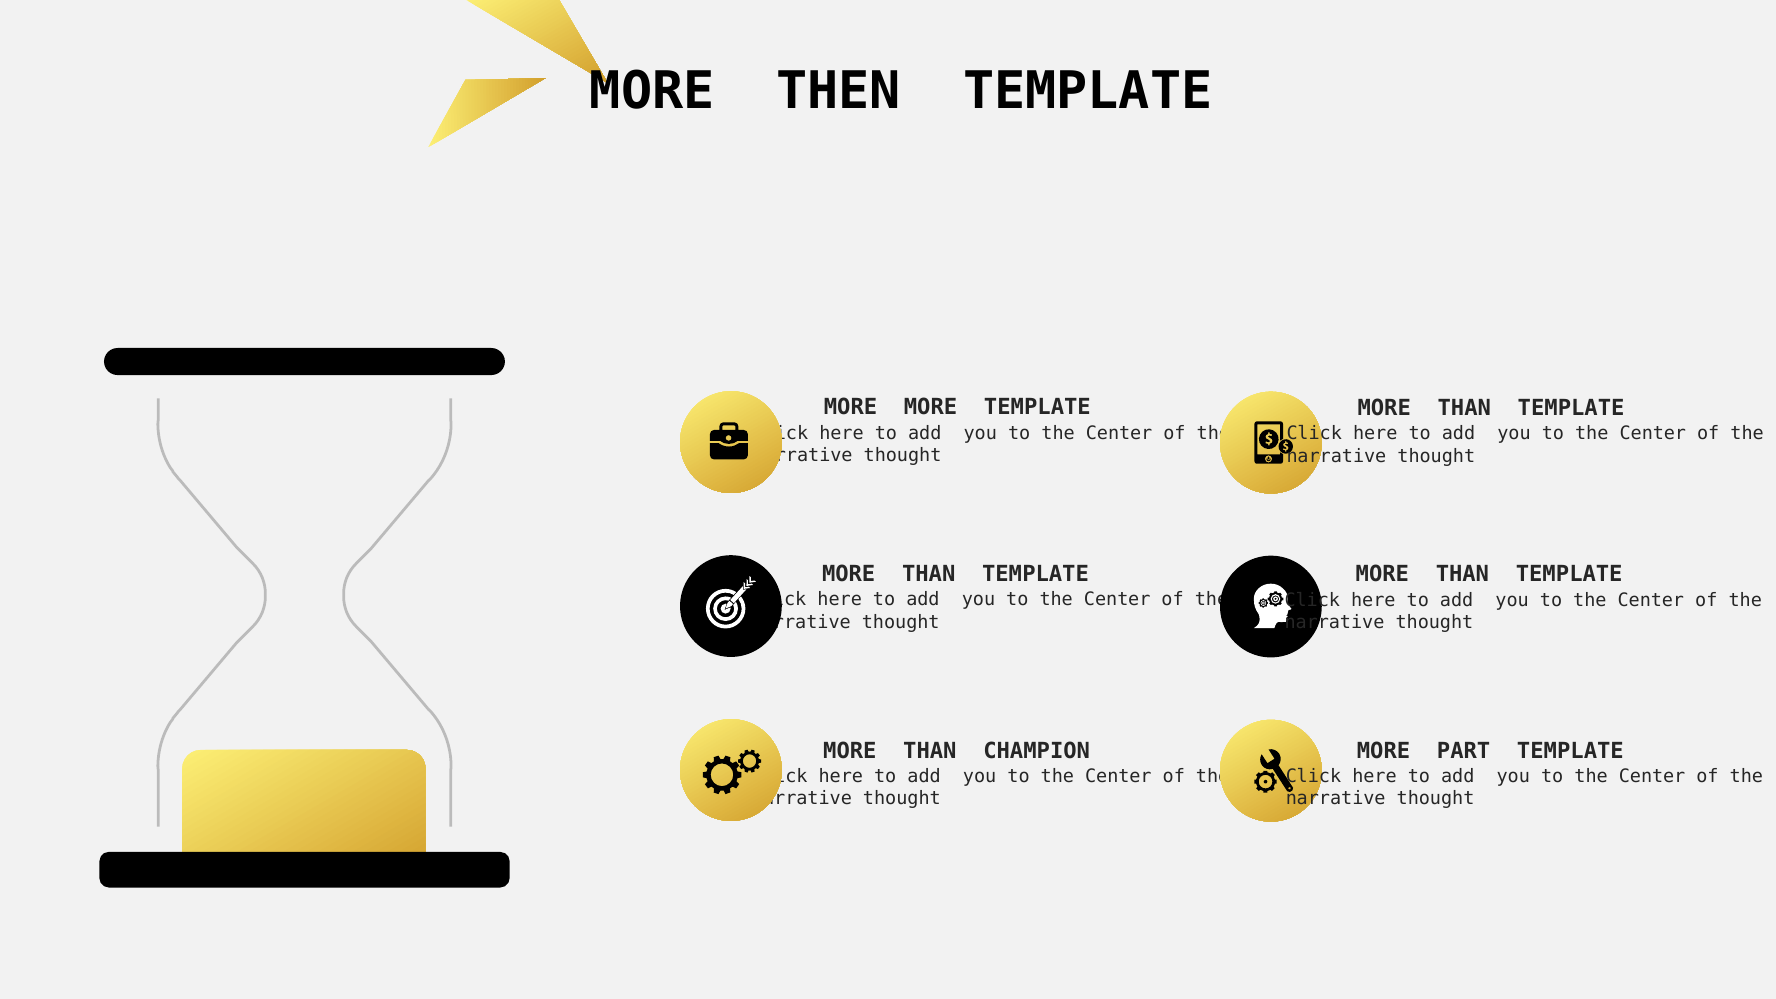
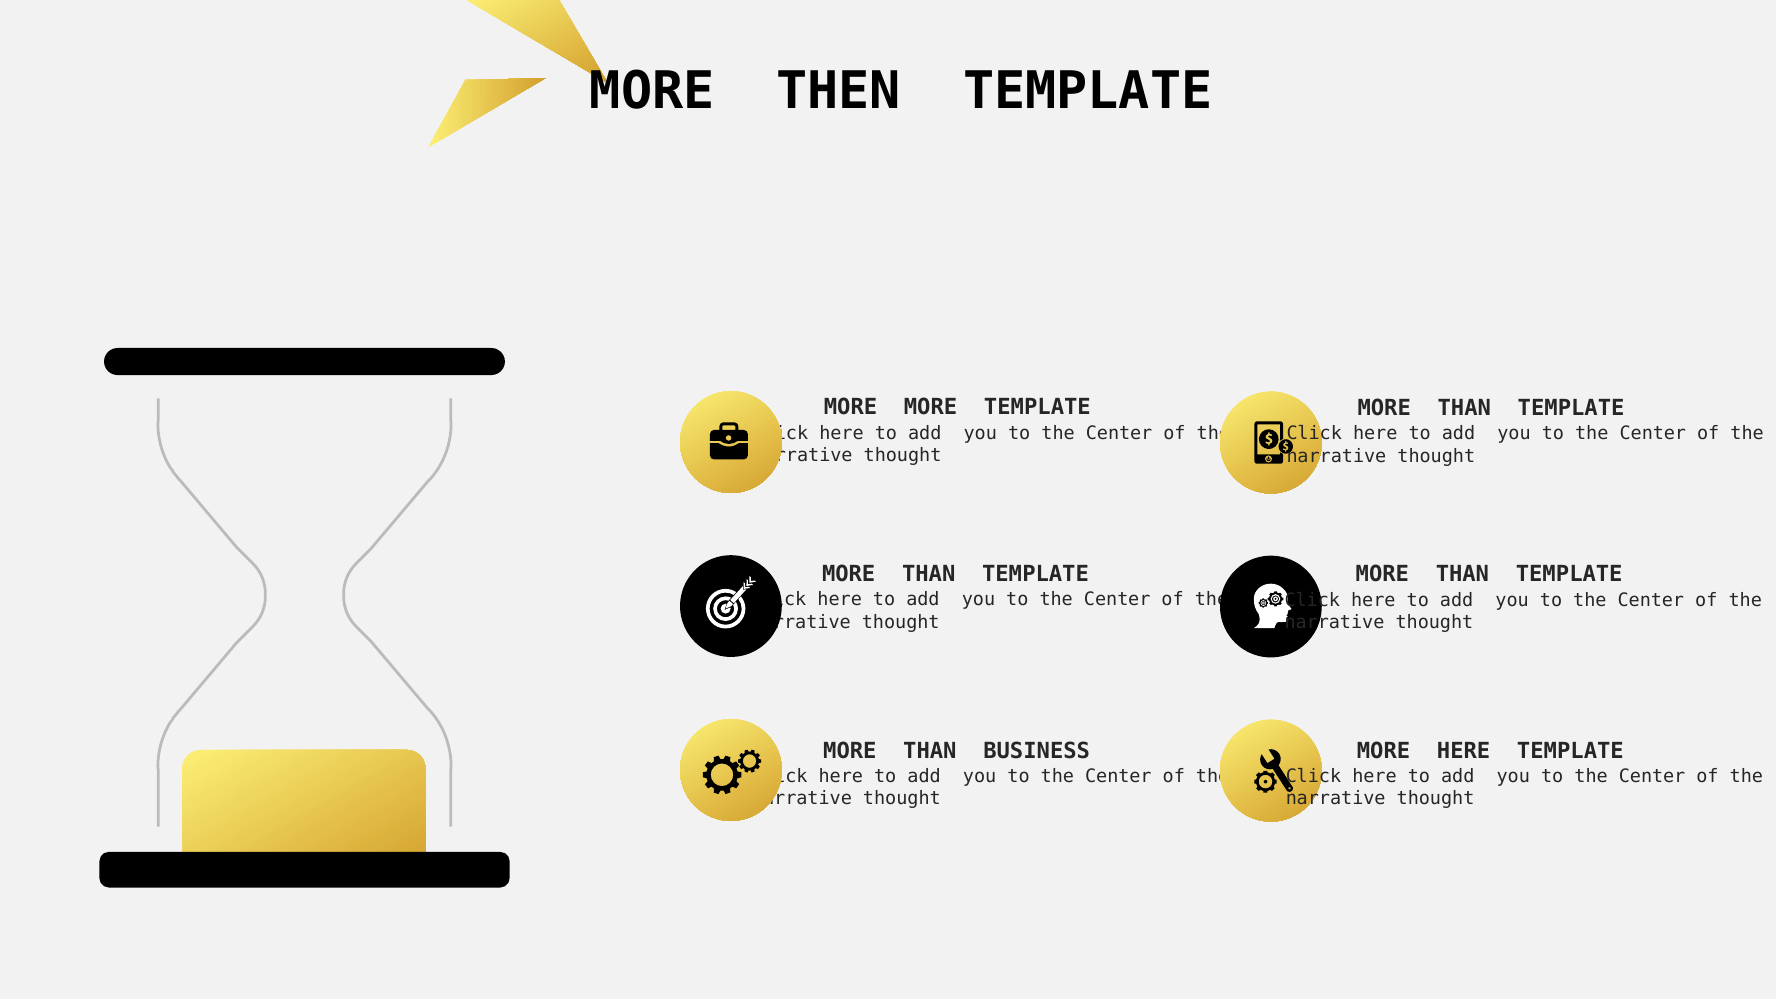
CHAMPION: CHAMPION -> BUSINESS
MORE PART: PART -> HERE
